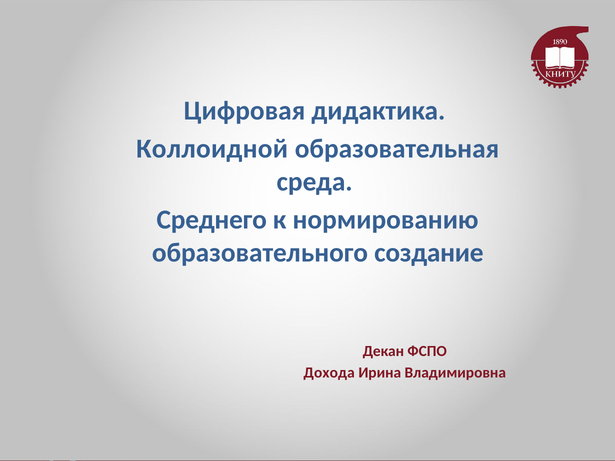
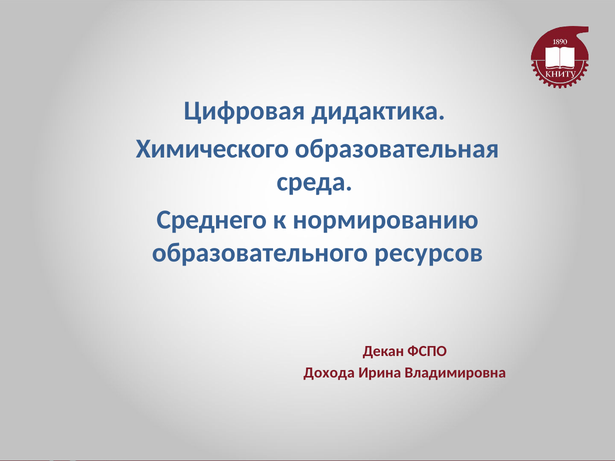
Коллоидной: Коллоидной -> Химического
создание: создание -> ресурсов
